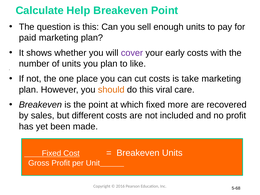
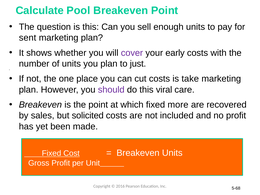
Help: Help -> Pool
paid: paid -> sent
like: like -> just
should colour: orange -> purple
different: different -> solicited
